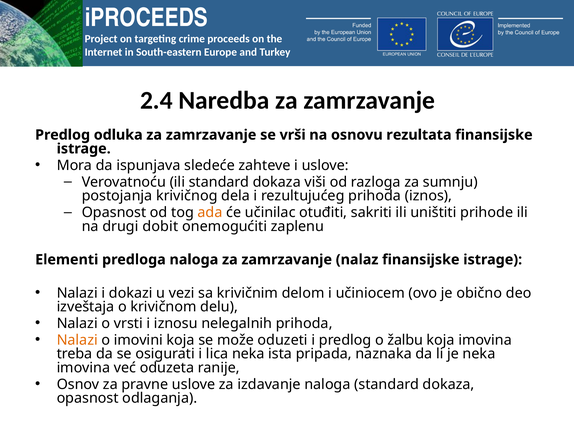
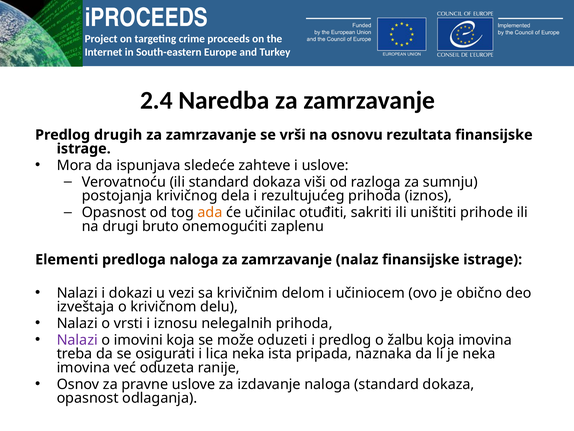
odluka: odluka -> drugih
dobit: dobit -> bruto
Nalazi at (77, 340) colour: orange -> purple
